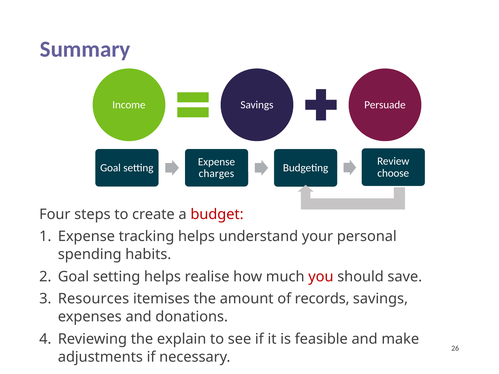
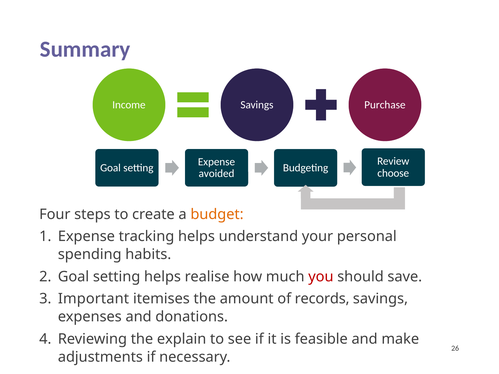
Persuade: Persuade -> Purchase
charges: charges -> avoided
budget colour: red -> orange
Resources: Resources -> Important
